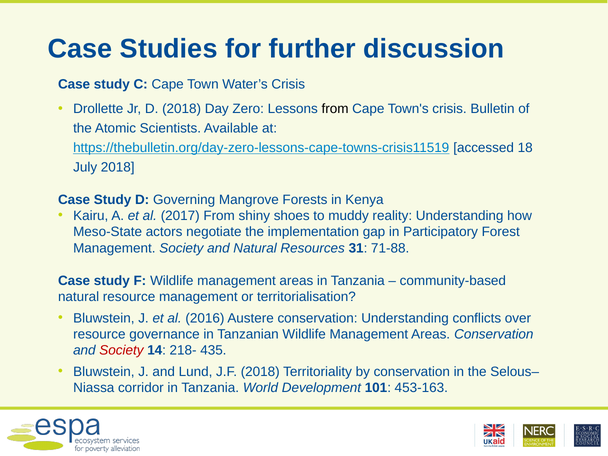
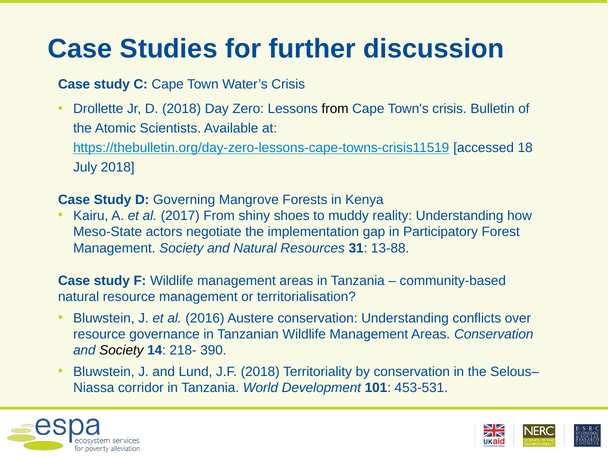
71-88: 71-88 -> 13-88
Society at (121, 351) colour: red -> black
435: 435 -> 390
453-163: 453-163 -> 453-531
